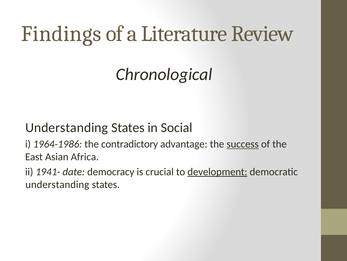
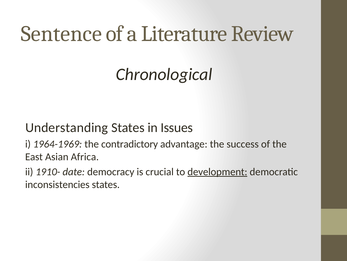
Findings: Findings -> Sentence
Social: Social -> Issues
1964-1986: 1964-1986 -> 1964-1969
success underline: present -> none
1941-: 1941- -> 1910-
understanding at (57, 184): understanding -> inconsistencies
